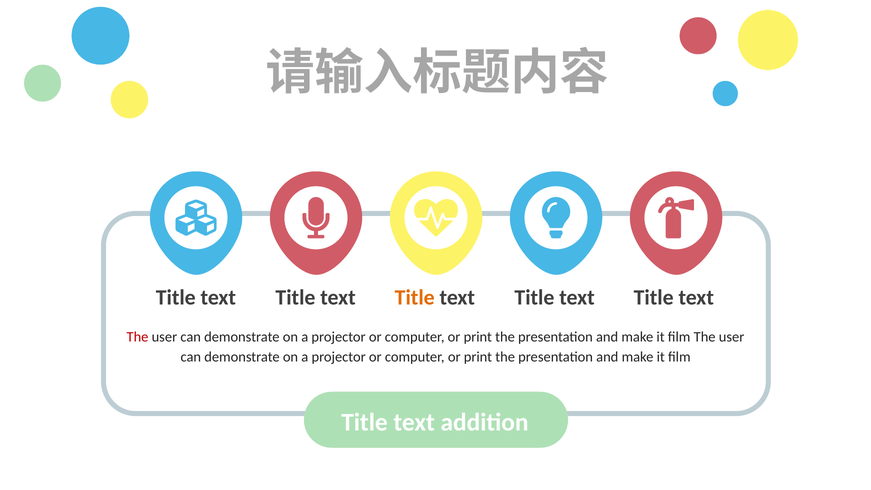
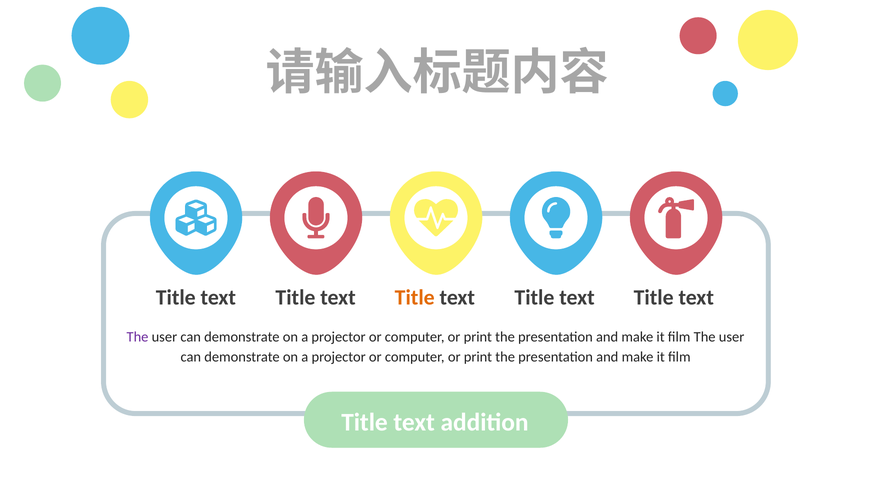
The at (138, 337) colour: red -> purple
